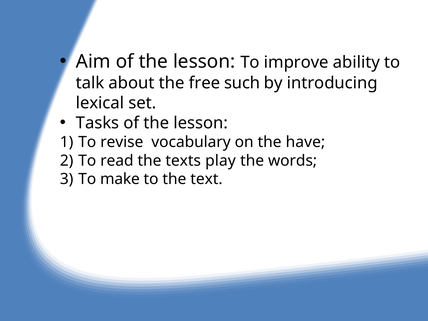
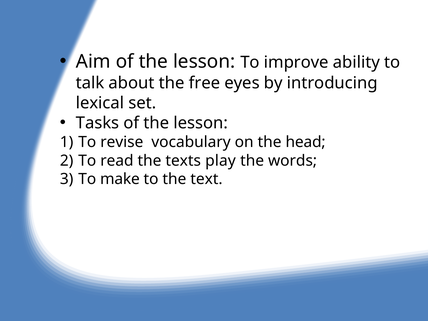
such: such -> eyes
have: have -> head
